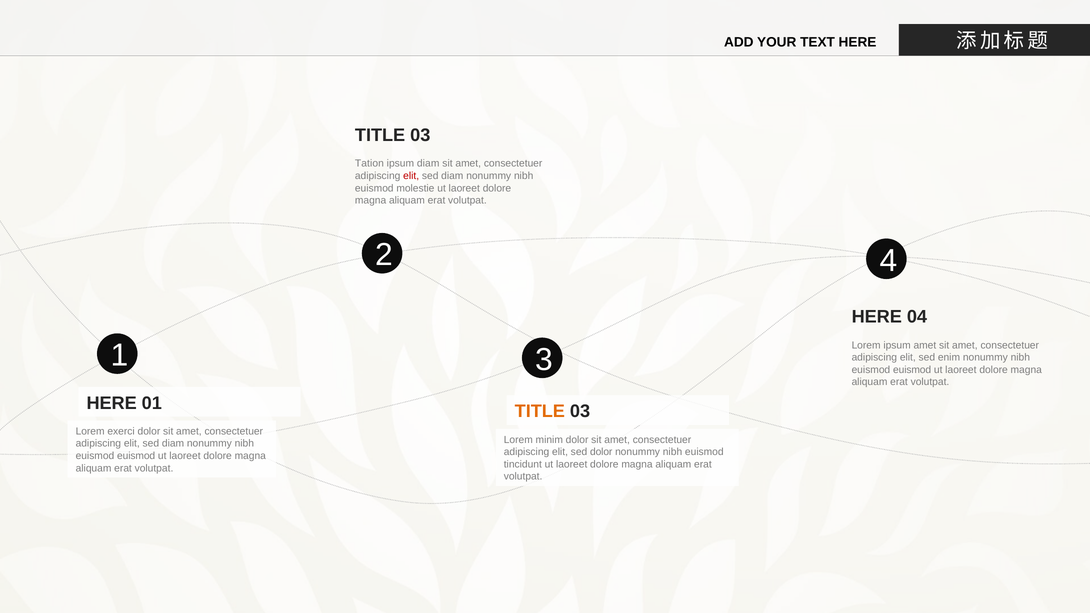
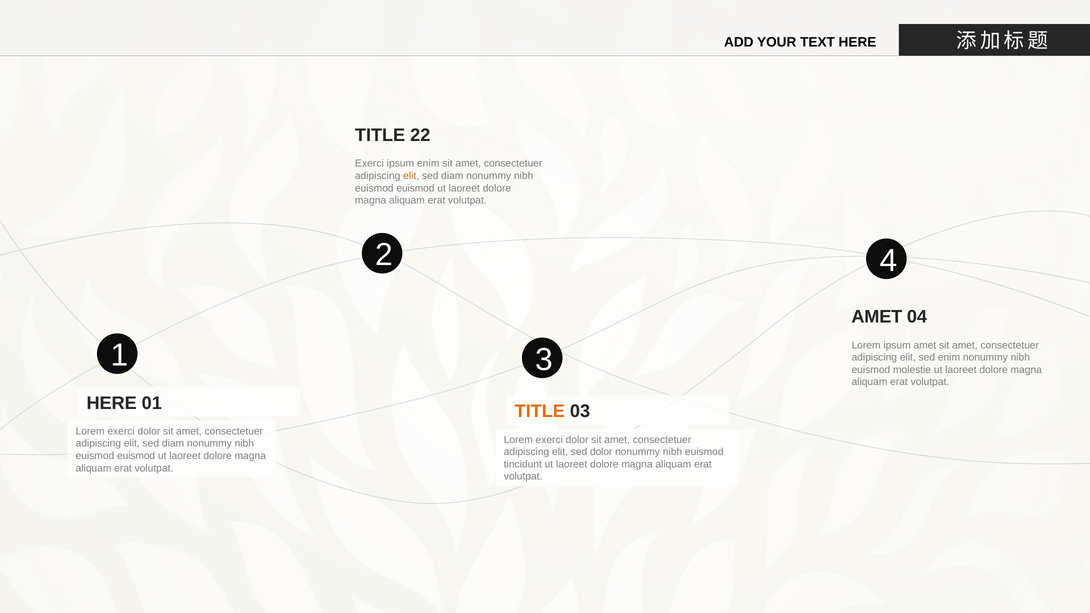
03 at (420, 135): 03 -> 22
Tation at (369, 164): Tation -> Exerci
ipsum diam: diam -> enim
elit at (411, 176) colour: red -> orange
molestie at (415, 188): molestie -> euismod
HERE at (877, 317): HERE -> AMET
euismod at (912, 370): euismod -> molestie
minim at (549, 440): minim -> exerci
